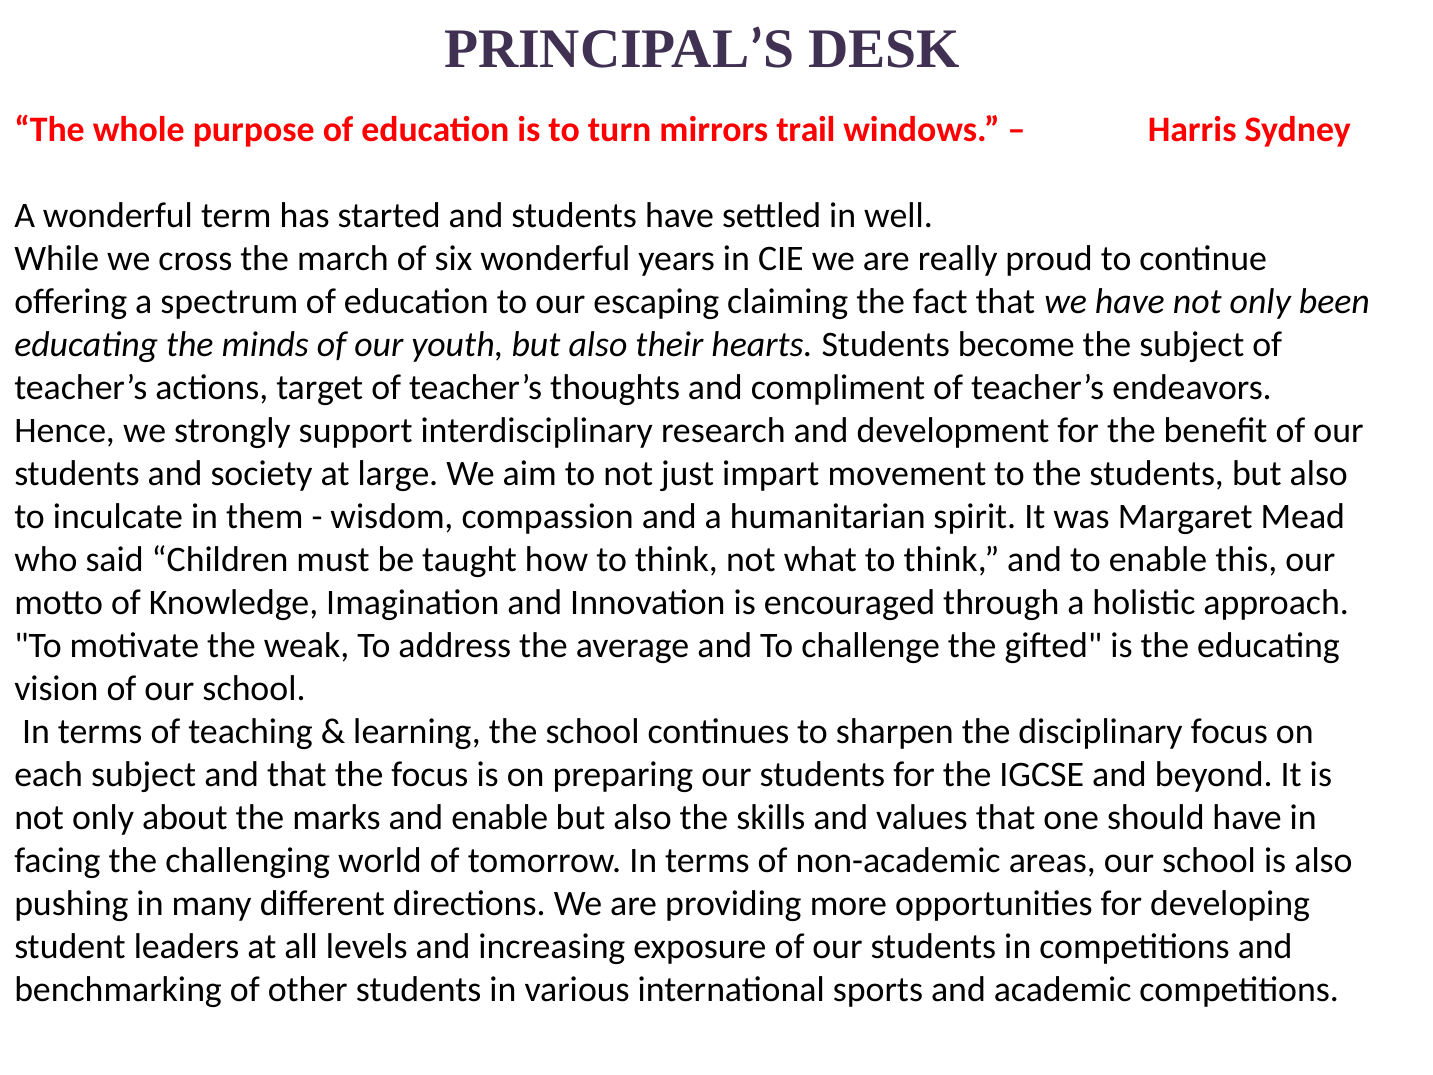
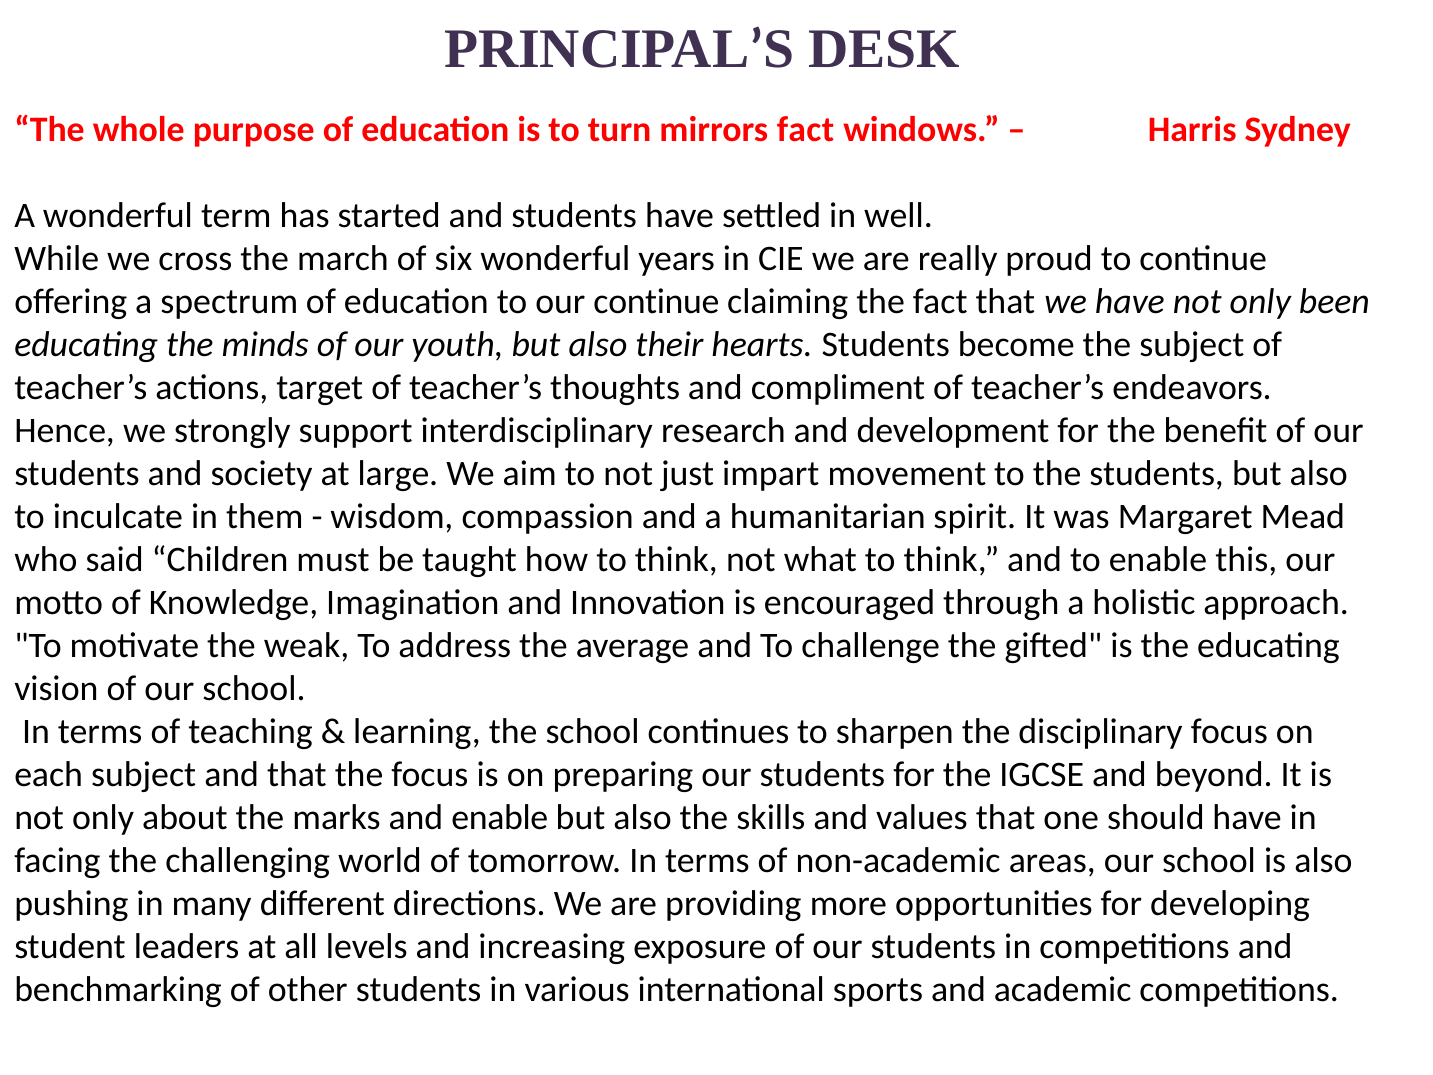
mirrors trail: trail -> fact
our escaping: escaping -> continue
